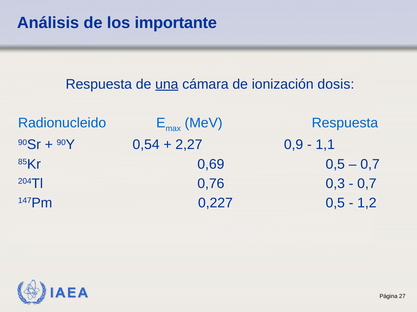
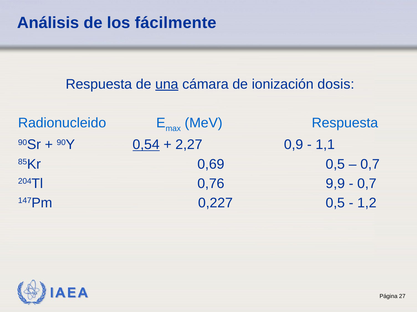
importante: importante -> fácilmente
0,54 underline: none -> present
0,3: 0,3 -> 9,9
